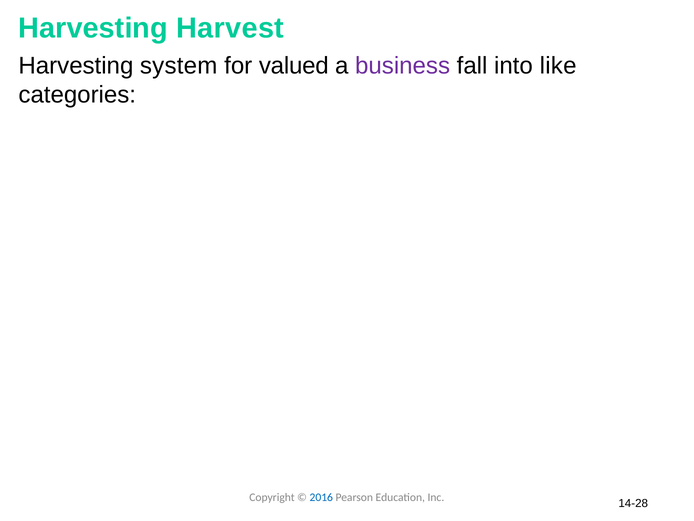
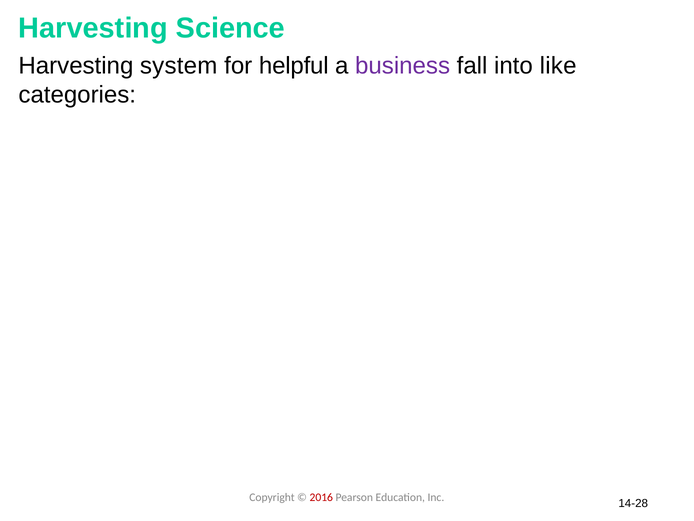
Harvest: Harvest -> Science
valued: valued -> helpful
2016 colour: blue -> red
